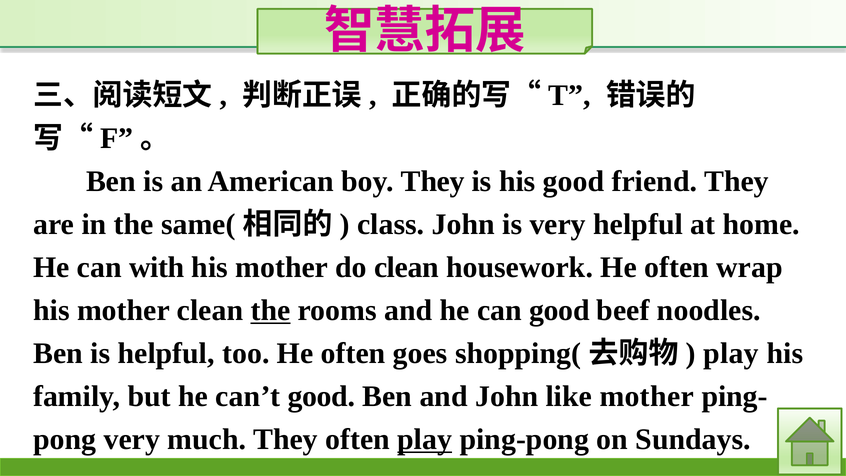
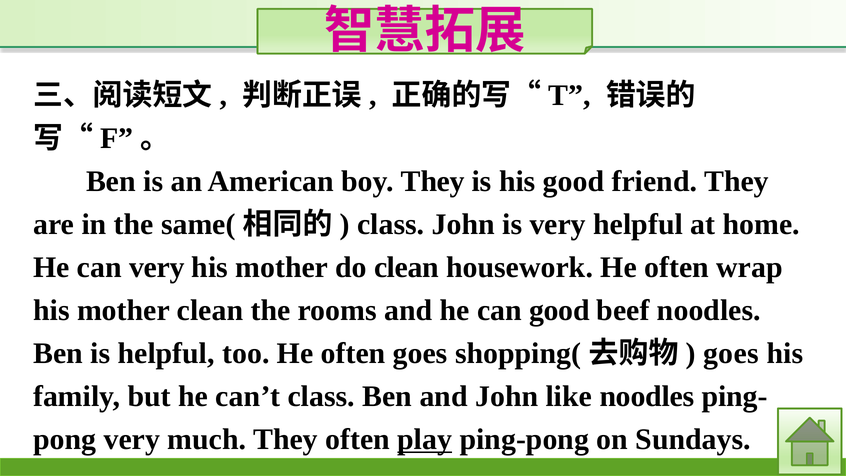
can with: with -> very
the at (270, 310) underline: present -> none
play at (731, 353): play -> goes
can’t good: good -> class
like mother: mother -> noodles
